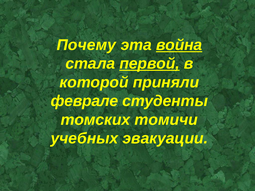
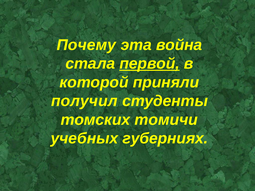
война underline: present -> none
феврале: феврале -> получил
эвакуации: эвакуации -> губерниях
